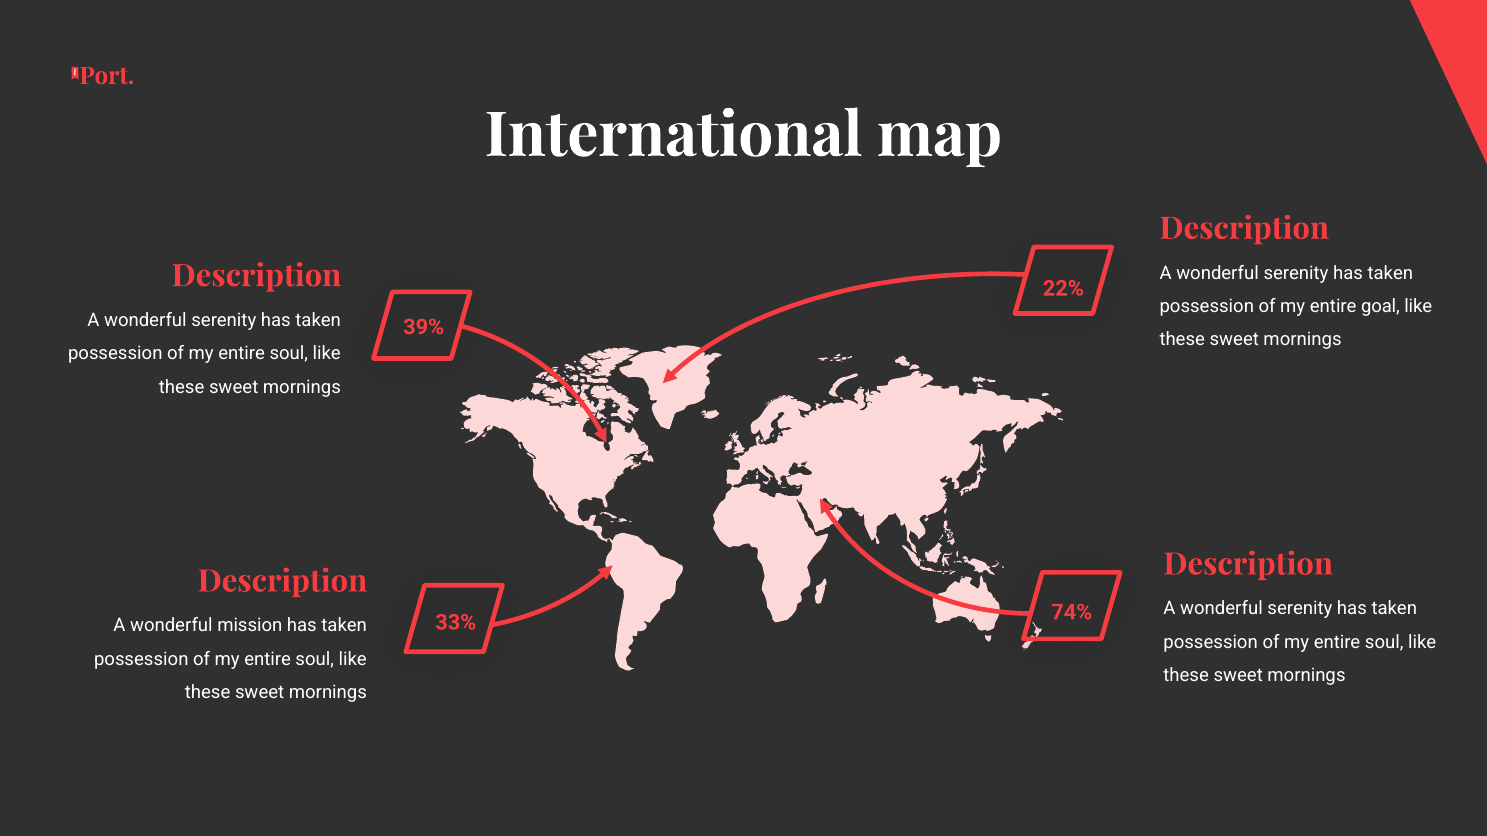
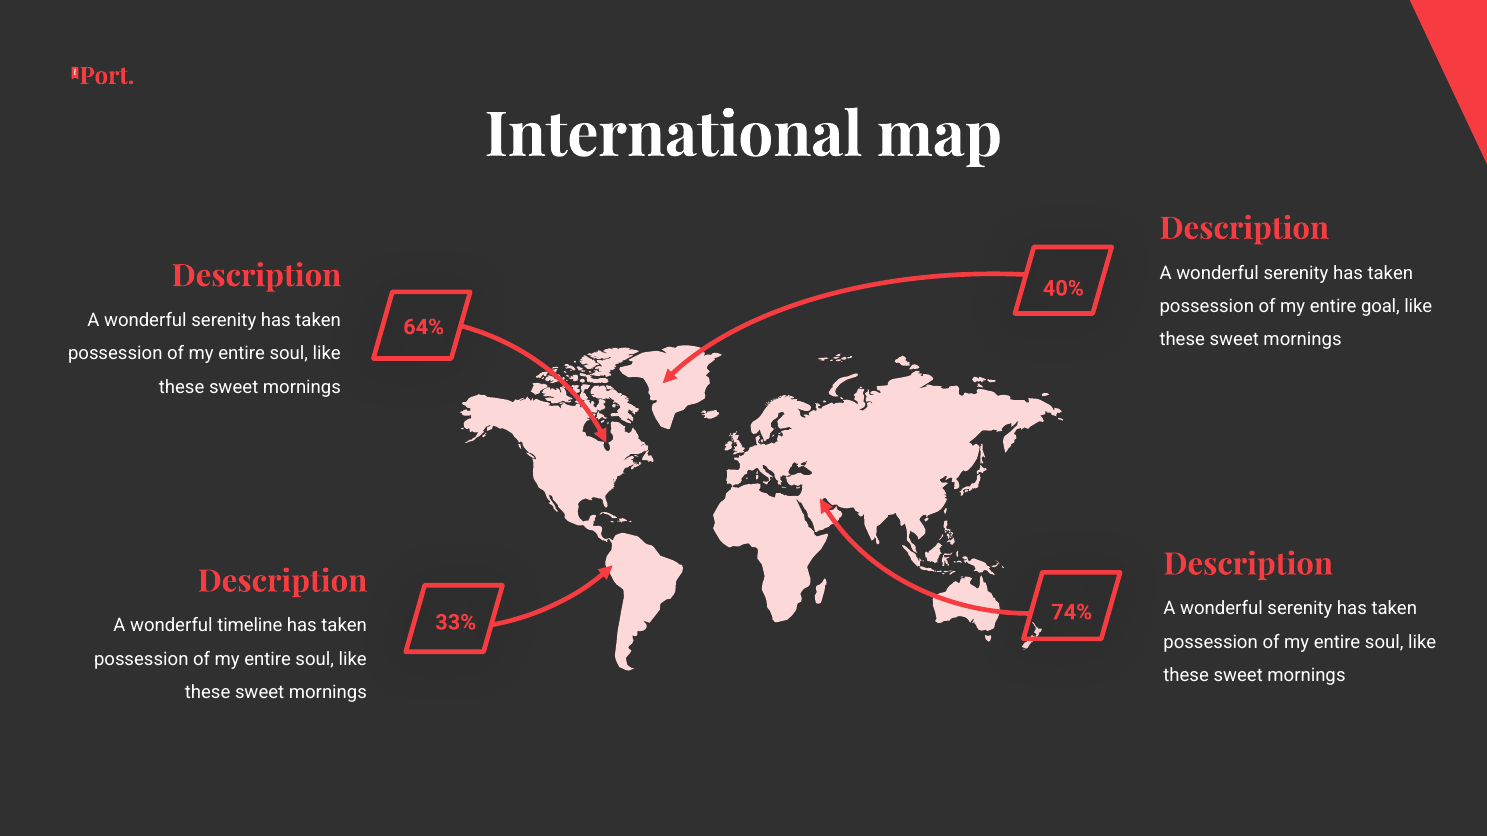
22%: 22% -> 40%
39%: 39% -> 64%
mission: mission -> timeline
